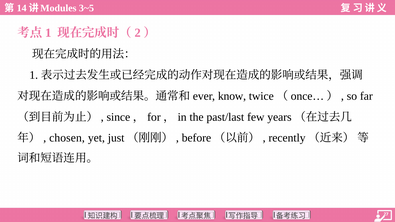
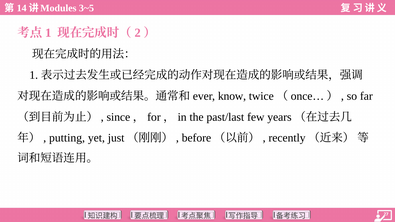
chosen: chosen -> putting
